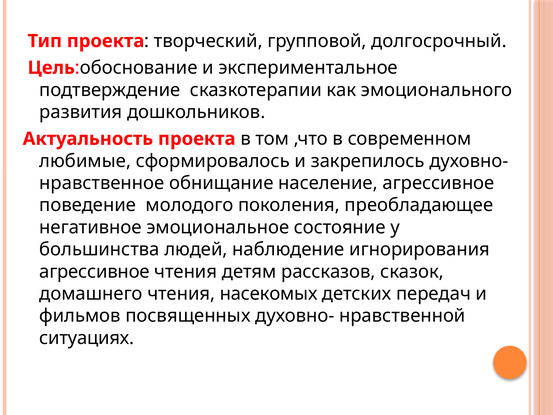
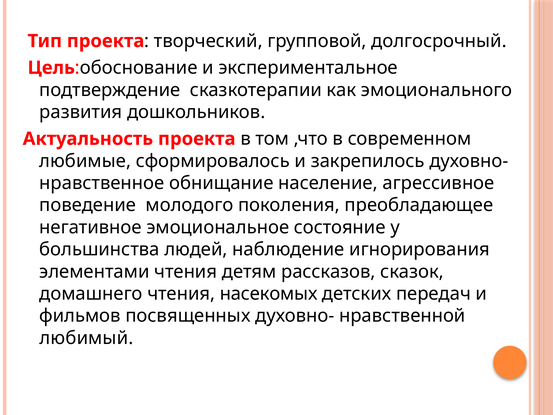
агрессивное at (95, 271): агрессивное -> элементами
ситуациях: ситуациях -> любимый
